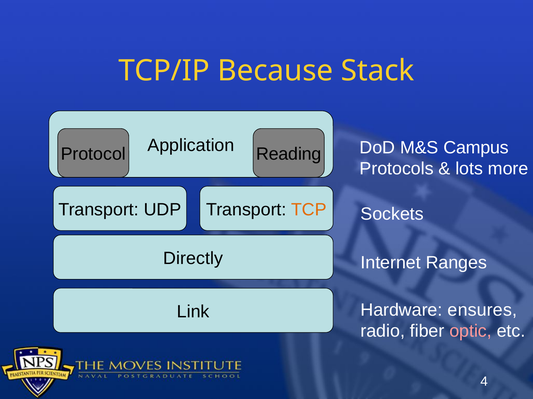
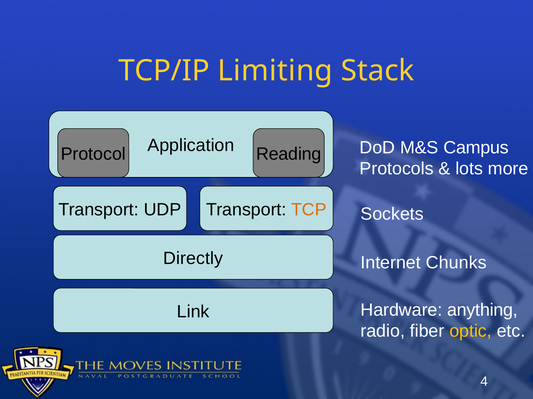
Because: Because -> Limiting
Ranges: Ranges -> Chunks
ensures: ensures -> anything
optic colour: pink -> yellow
